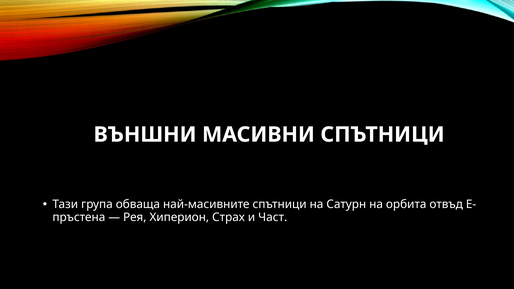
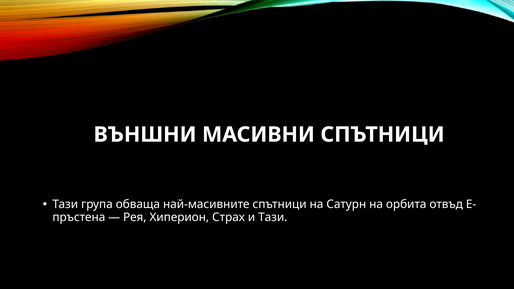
и Част: Част -> Тази
